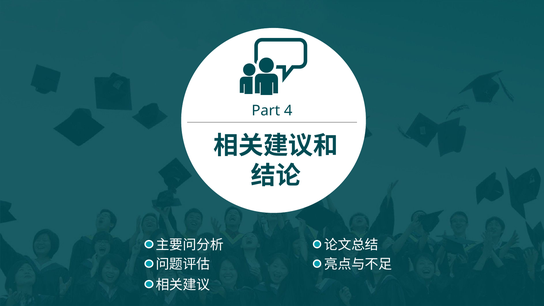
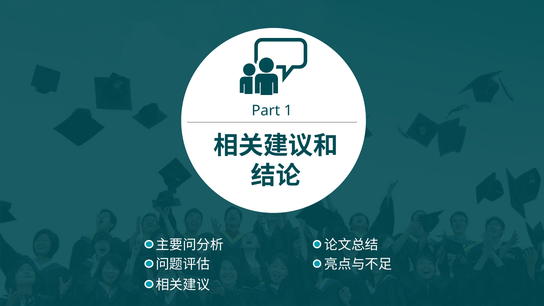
4: 4 -> 1
